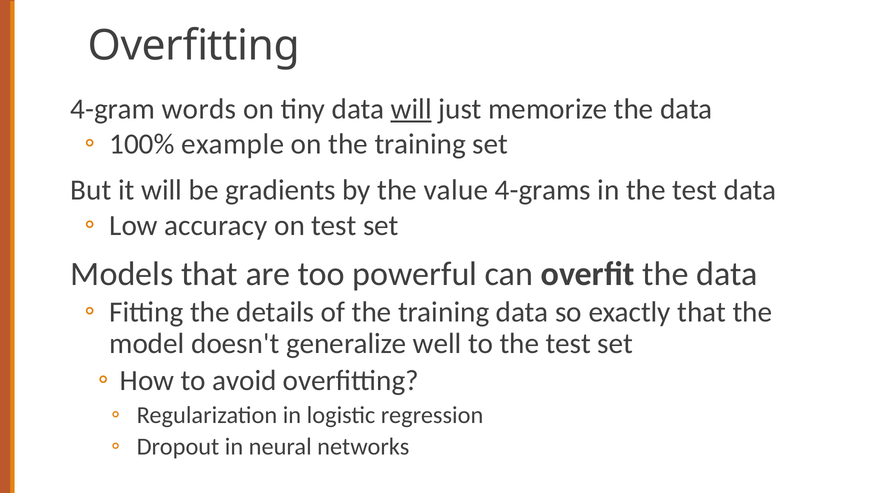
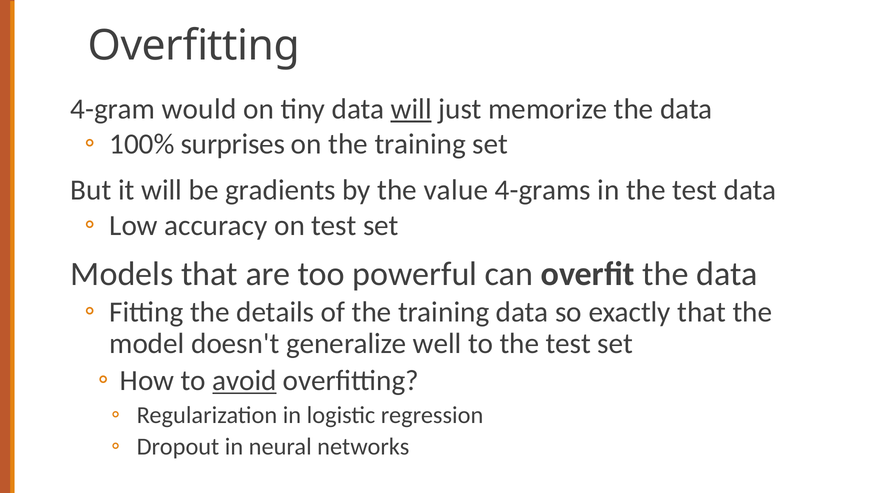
words: words -> would
example: example -> surprises
avoid underline: none -> present
